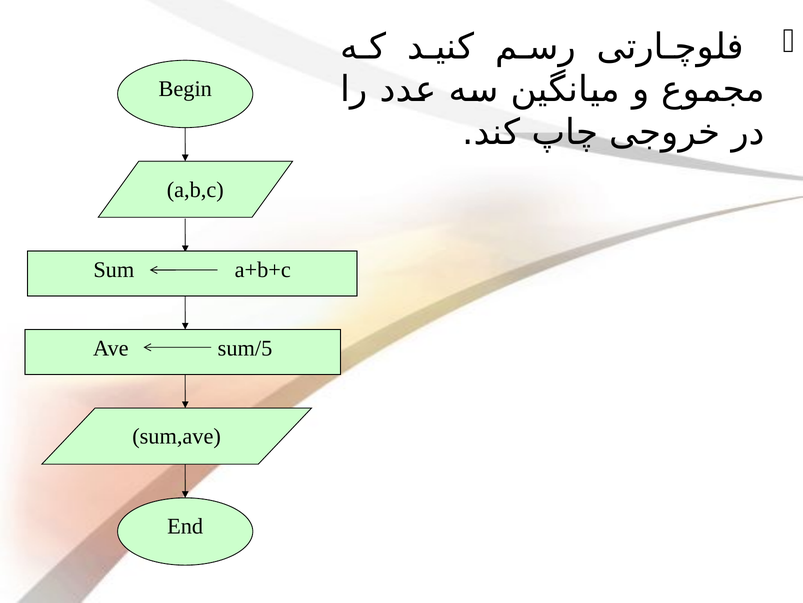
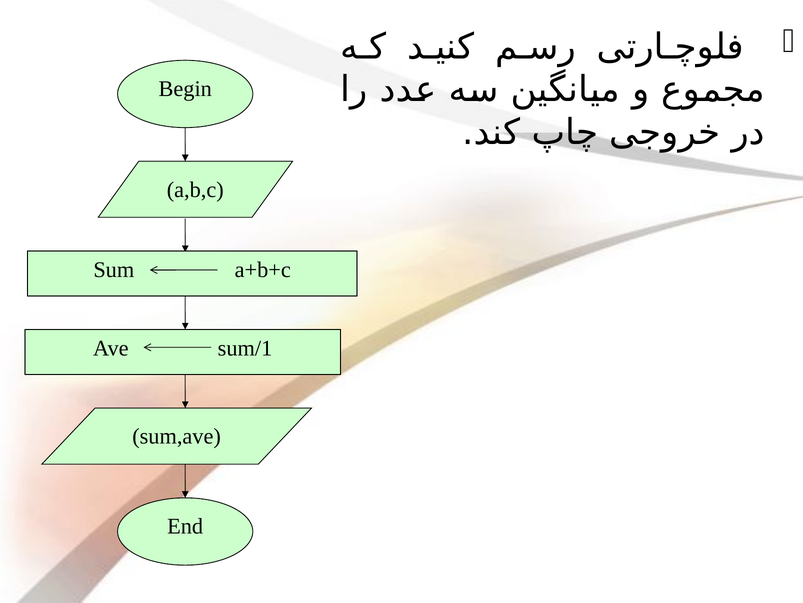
sum/5: sum/5 -> sum/1
